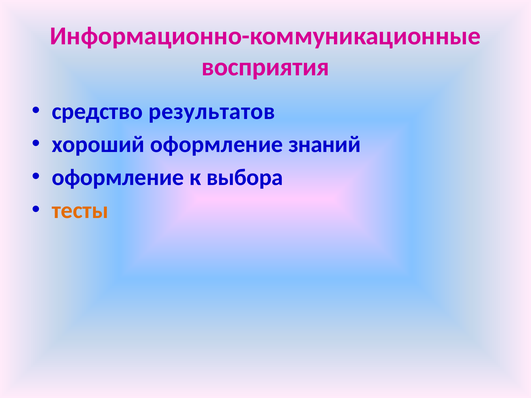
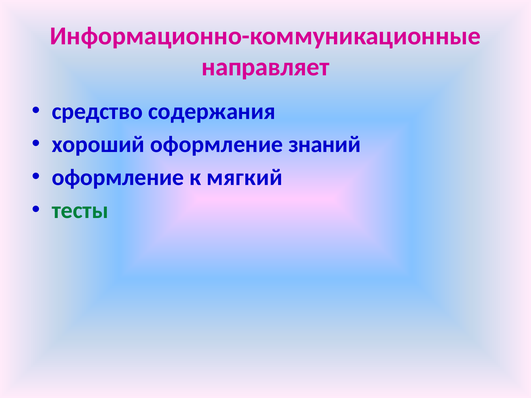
восприятия: восприятия -> направляет
результатов: результатов -> содержания
выбора: выбора -> мягкий
тесты colour: orange -> green
